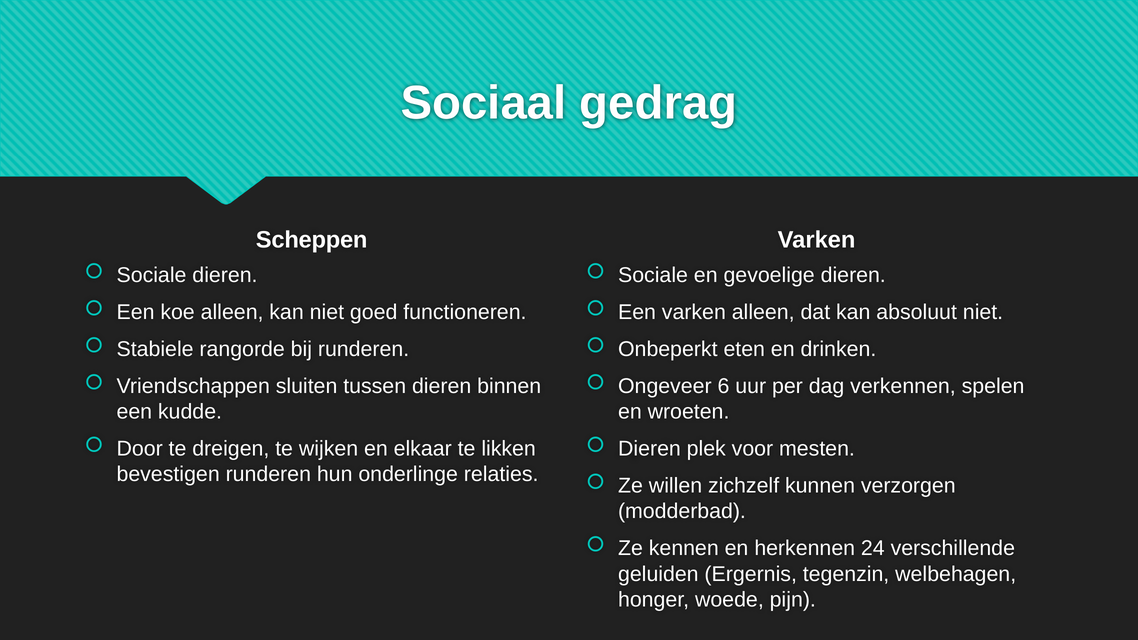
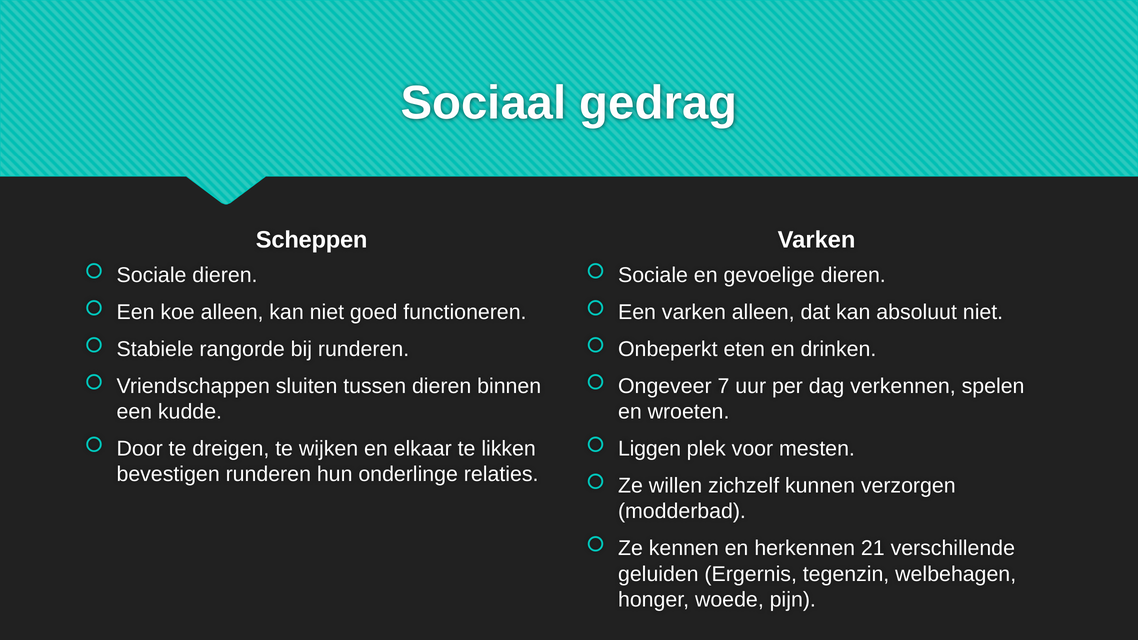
6: 6 -> 7
Dieren at (649, 449): Dieren -> Liggen
24: 24 -> 21
